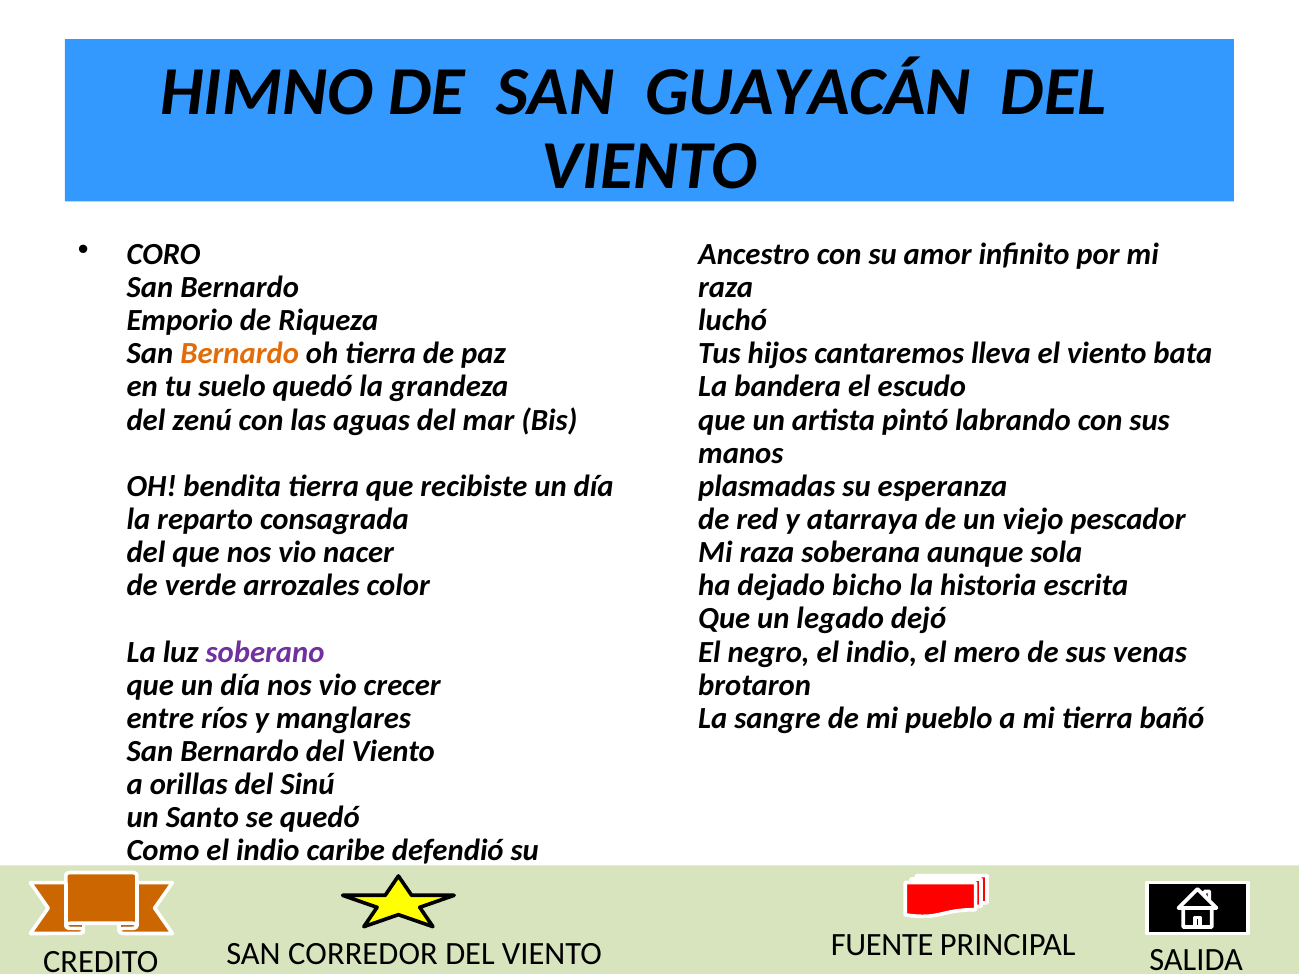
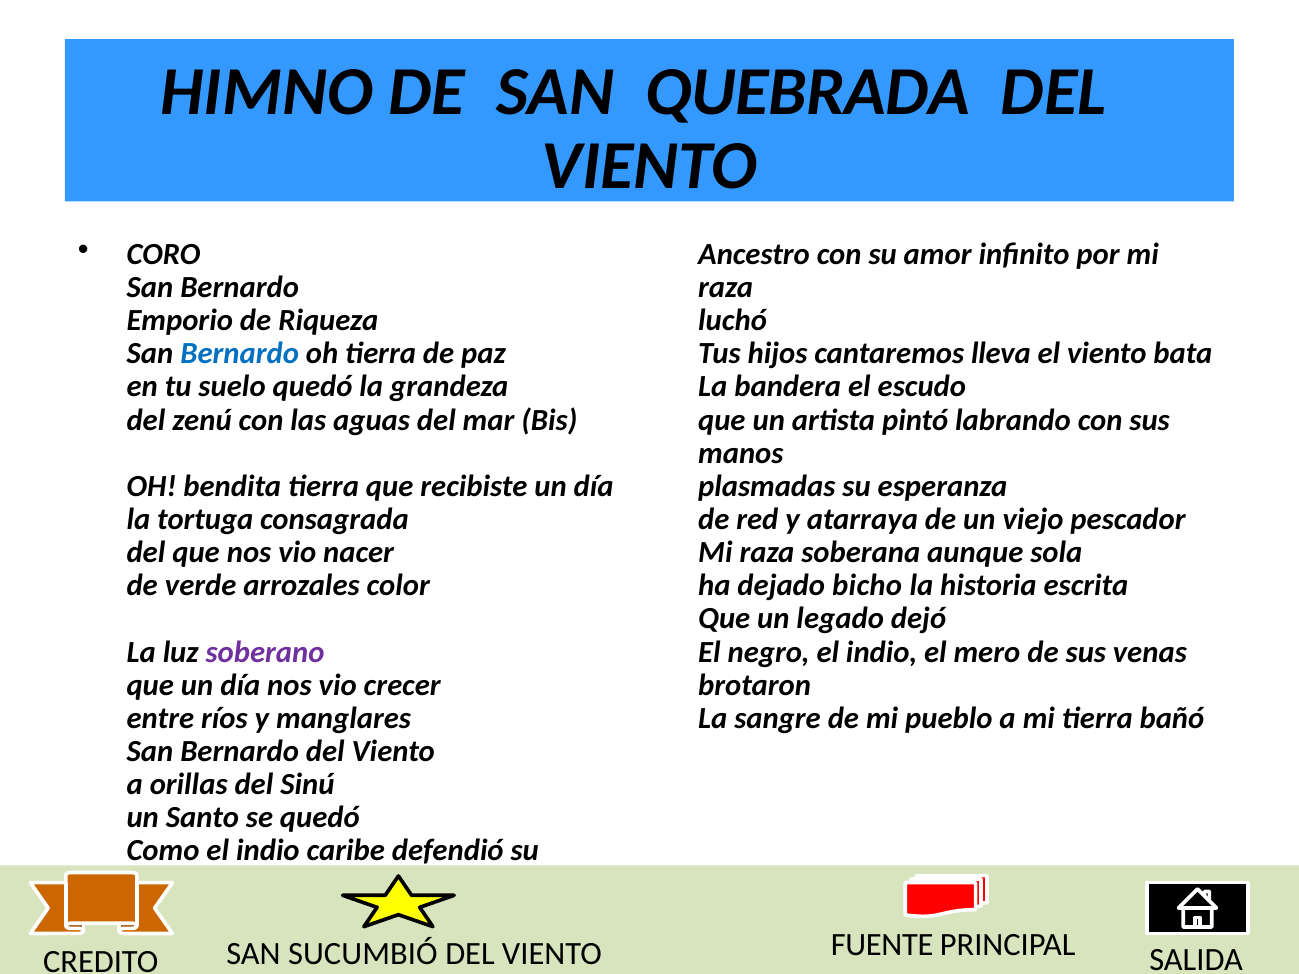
GUAYACÁN: GUAYACÁN -> QUEBRADA
Bernardo at (240, 354) colour: orange -> blue
reparto: reparto -> tortuga
CORREDOR: CORREDOR -> SUCUMBIÓ
